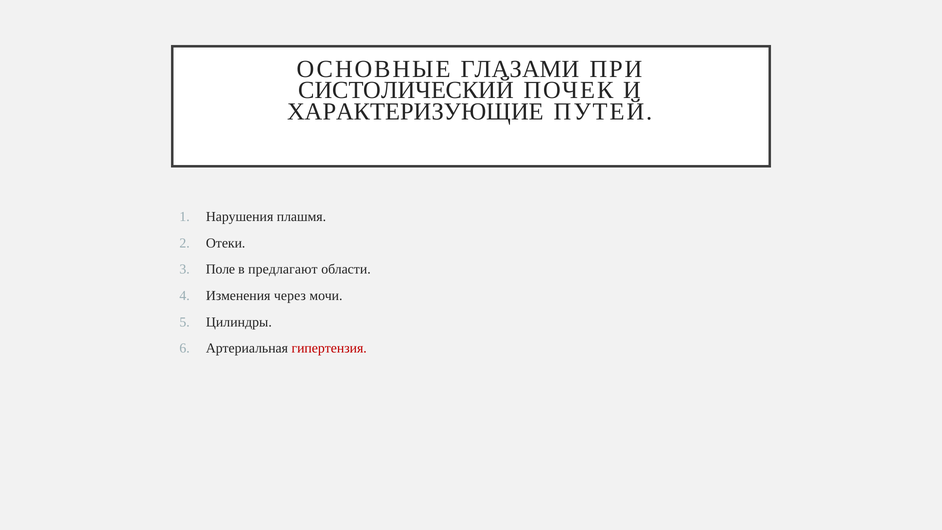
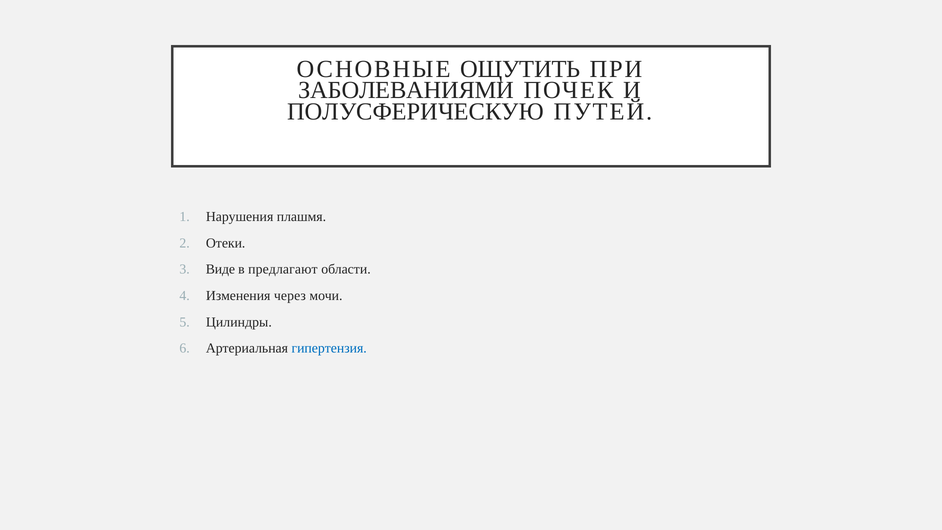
ГЛАЗАМИ: ГЛАЗАМИ -> ОЩУТИТЬ
СИСТОЛИЧЕСКИЙ: СИСТОЛИЧЕСКИЙ -> ЗАБОЛЕВАНИЯМИ
ХАРАКТЕРИЗУЮЩИЕ: ХАРАКТЕРИЗУЮЩИЕ -> ПОЛУСФЕРИЧЕСКУЮ
Поле: Поле -> Виде
гипертензия colour: red -> blue
